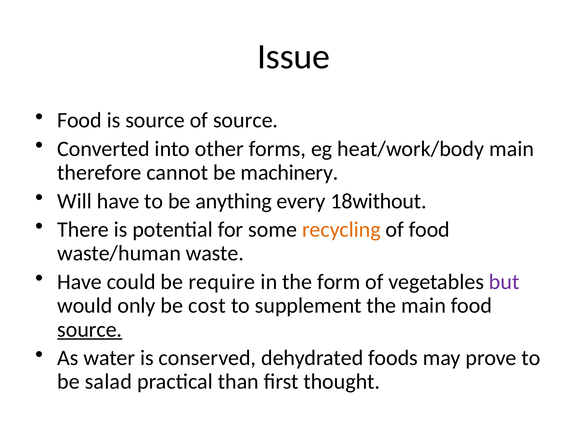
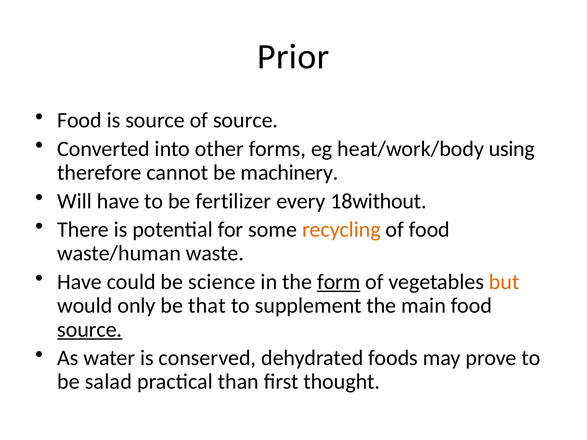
Issue: Issue -> Prior
heat/work/body main: main -> using
anything: anything -> fertilizer
require: require -> science
form underline: none -> present
but colour: purple -> orange
cost: cost -> that
